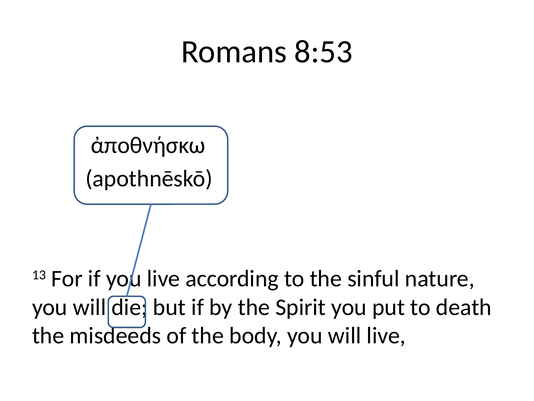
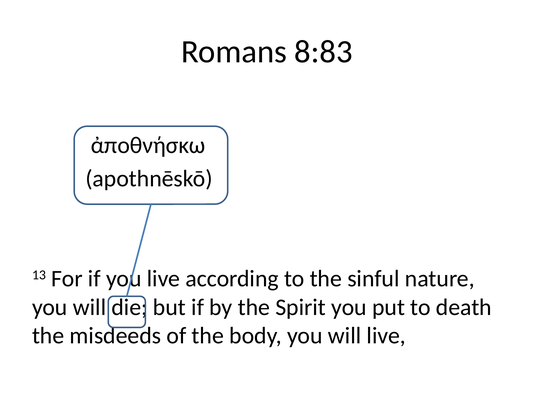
8:53: 8:53 -> 8:83
